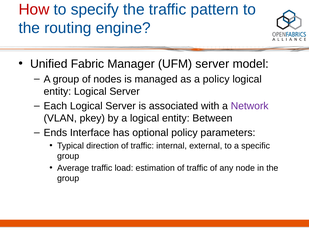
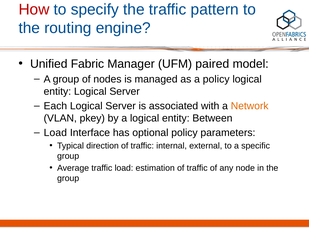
UFM server: server -> paired
Network colour: purple -> orange
Ends at (55, 133): Ends -> Load
